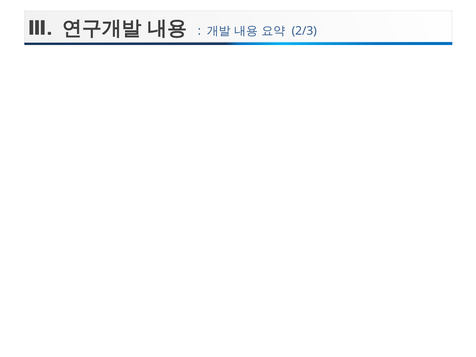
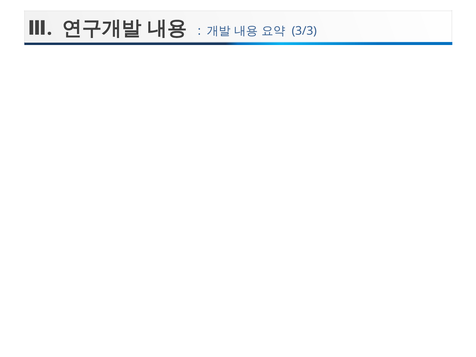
2/3: 2/3 -> 3/3
